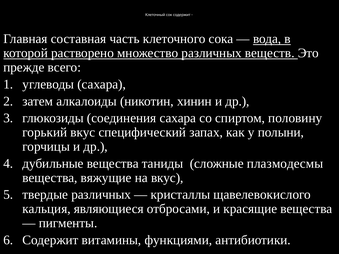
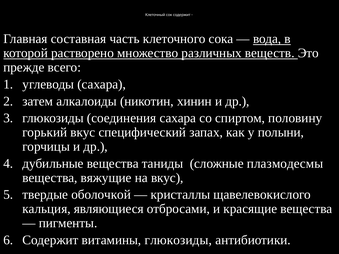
твердые различных: различных -> оболочкой
витамины функциями: функциями -> глюкозиды
